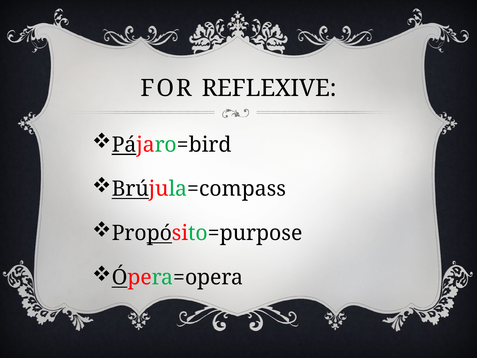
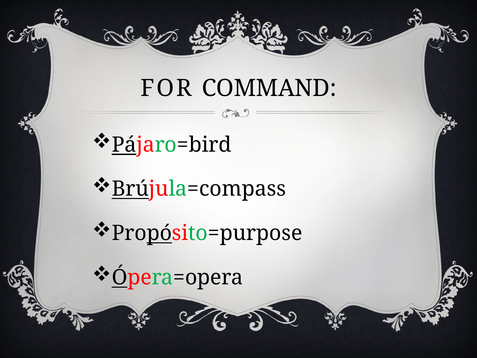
REFLEXIVE: REFLEXIVE -> COMMAND
